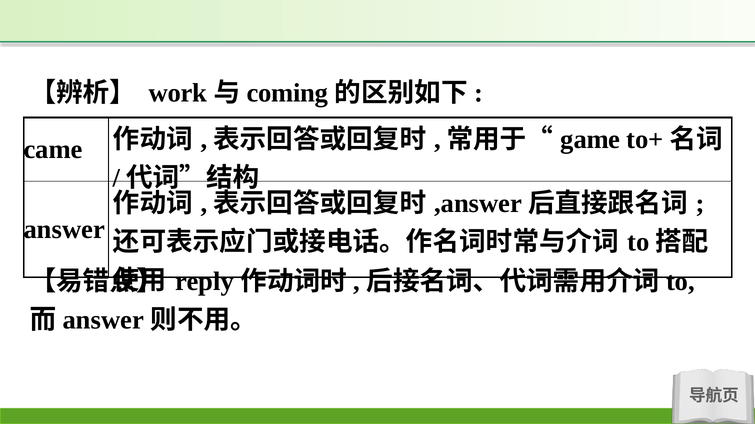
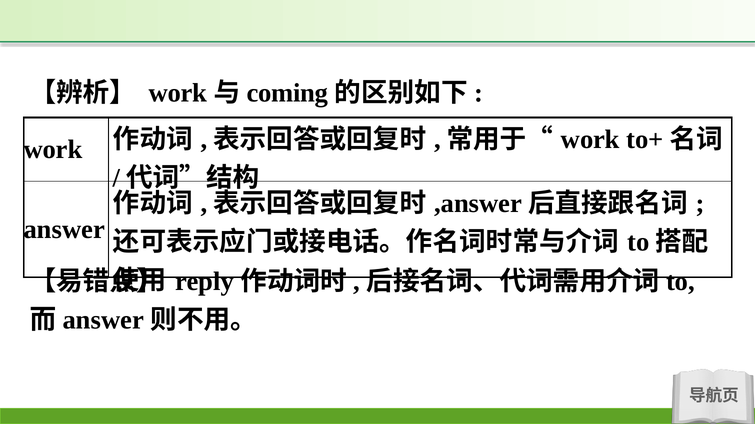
came at (53, 150): came -> work
game at (590, 140): game -> work
